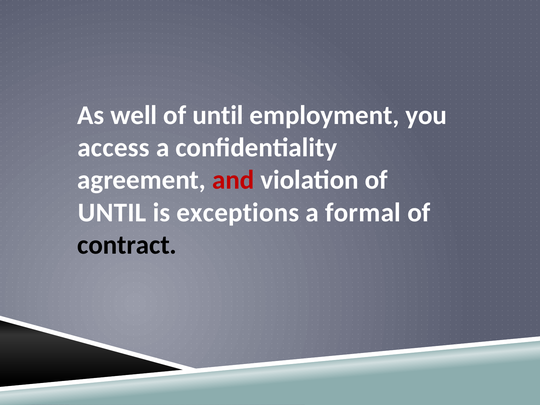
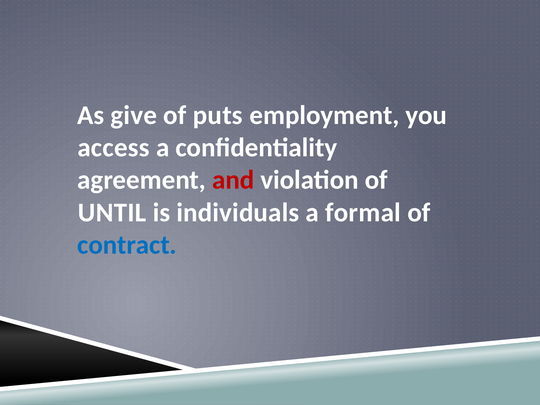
well: well -> give
until at (218, 115): until -> puts
exceptions: exceptions -> individuals
contract colour: black -> blue
